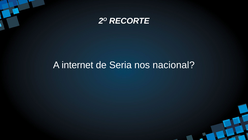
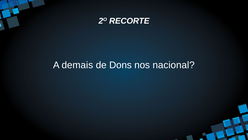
internet: internet -> demais
Seria: Seria -> Dons
